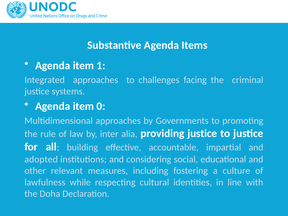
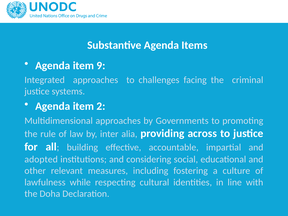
1: 1 -> 9
0: 0 -> 2
providing justice: justice -> across
